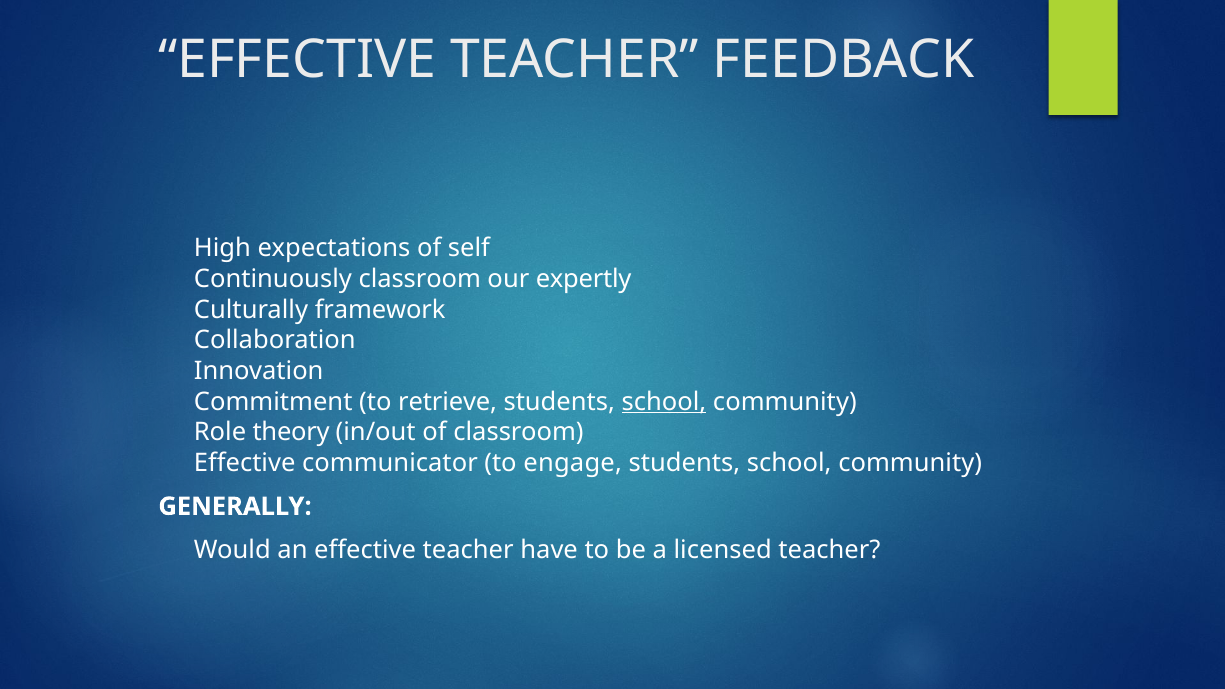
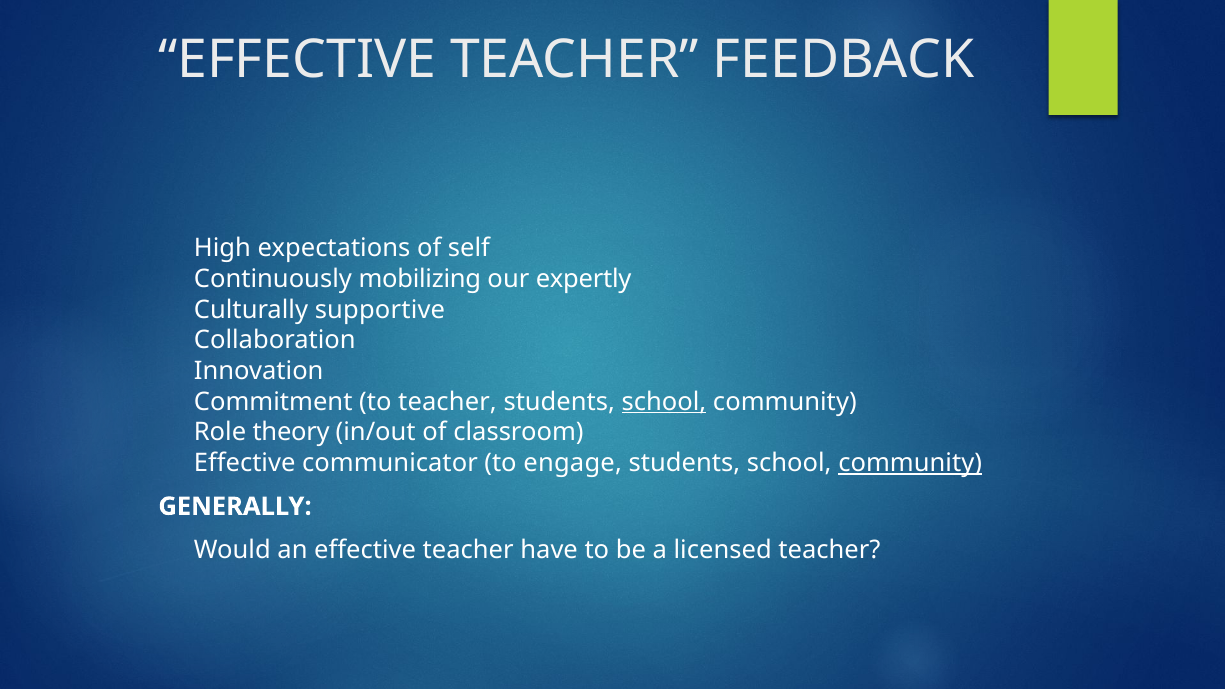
classroom at (420, 279): classroom -> mobilizing
framework: framework -> supportive
to retrieve: retrieve -> teacher
community at (910, 463) underline: none -> present
